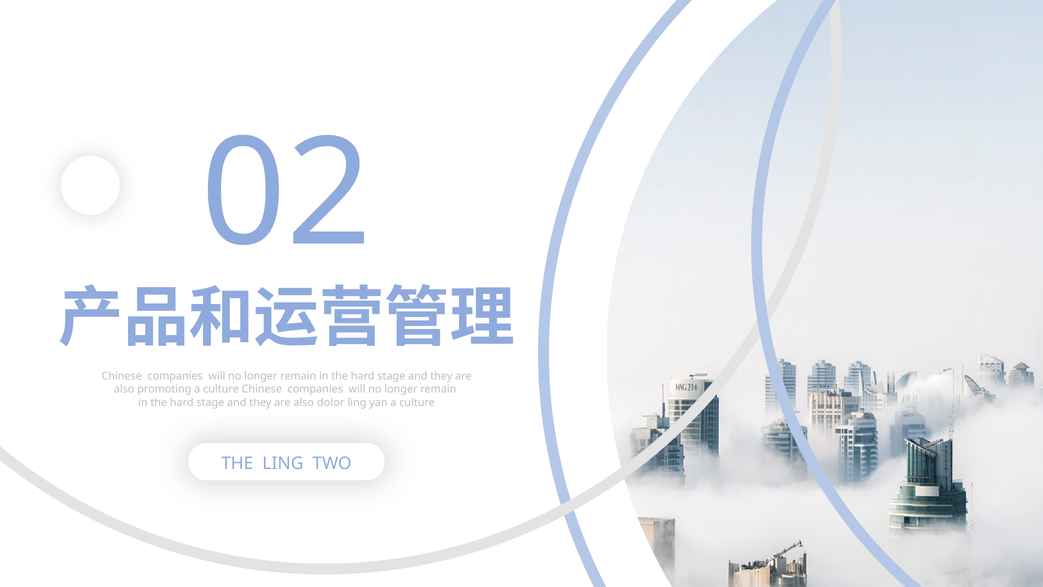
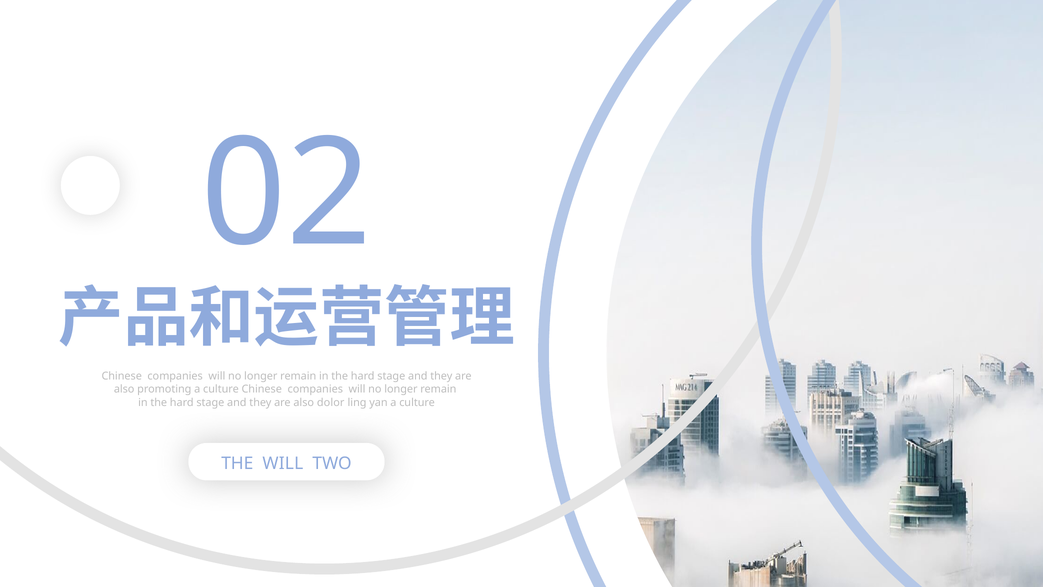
THE LING: LING -> WILL
